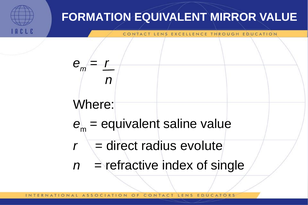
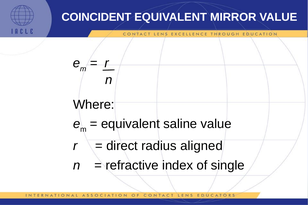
FORMATION: FORMATION -> COINCIDENT
evolute: evolute -> aligned
